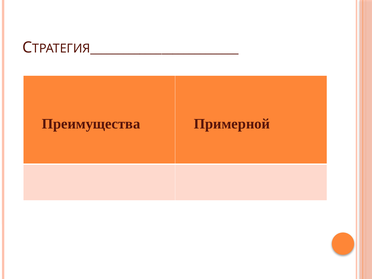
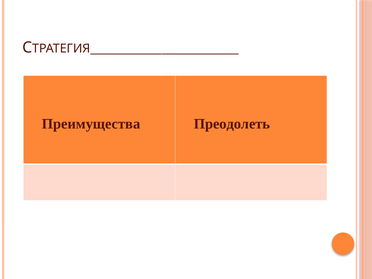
Примерной: Примерной -> Преодолеть
